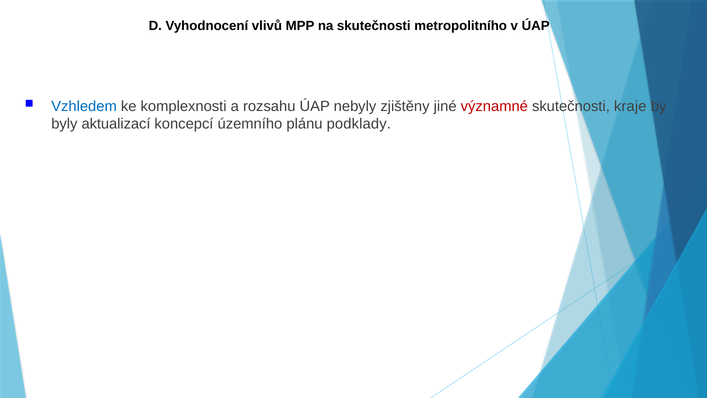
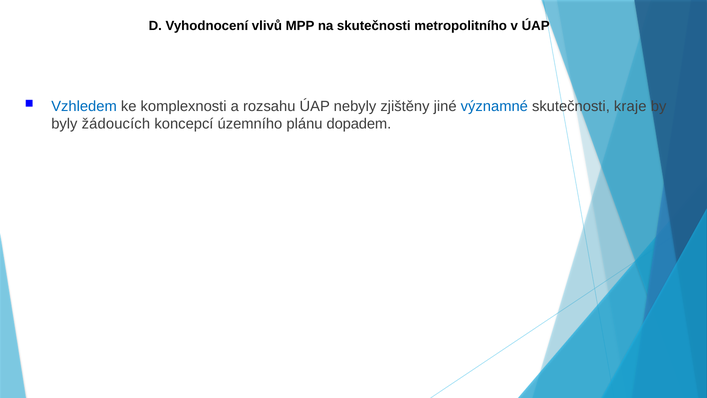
významné colour: red -> blue
aktualizací: aktualizací -> žádoucích
podklady: podklady -> dopadem
